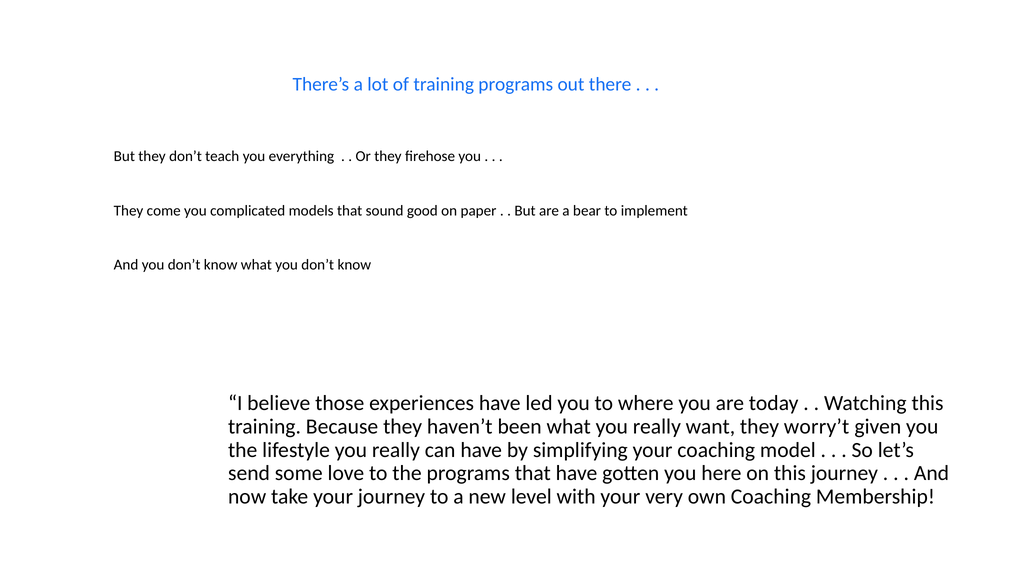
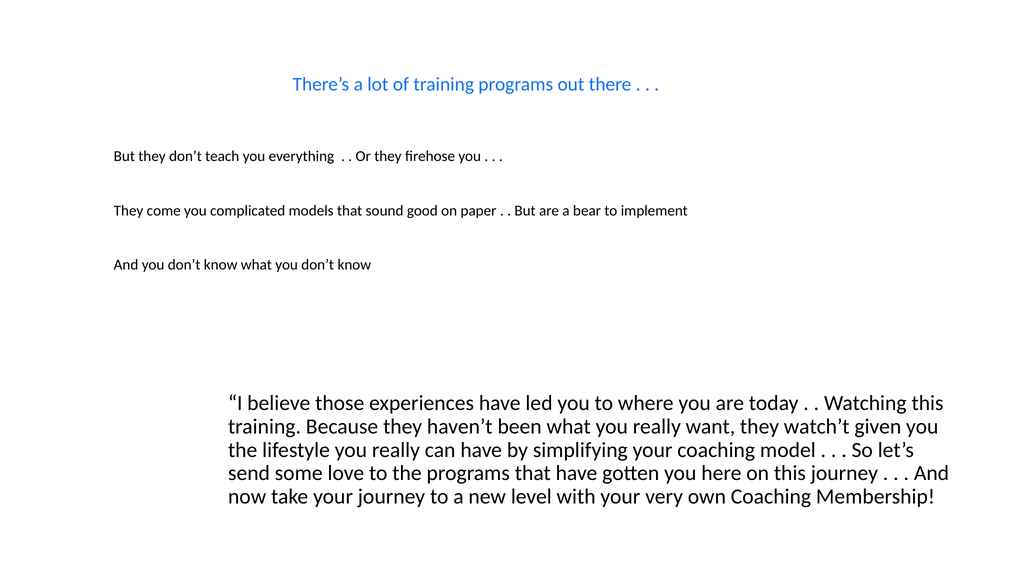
worry’t: worry’t -> watch’t
